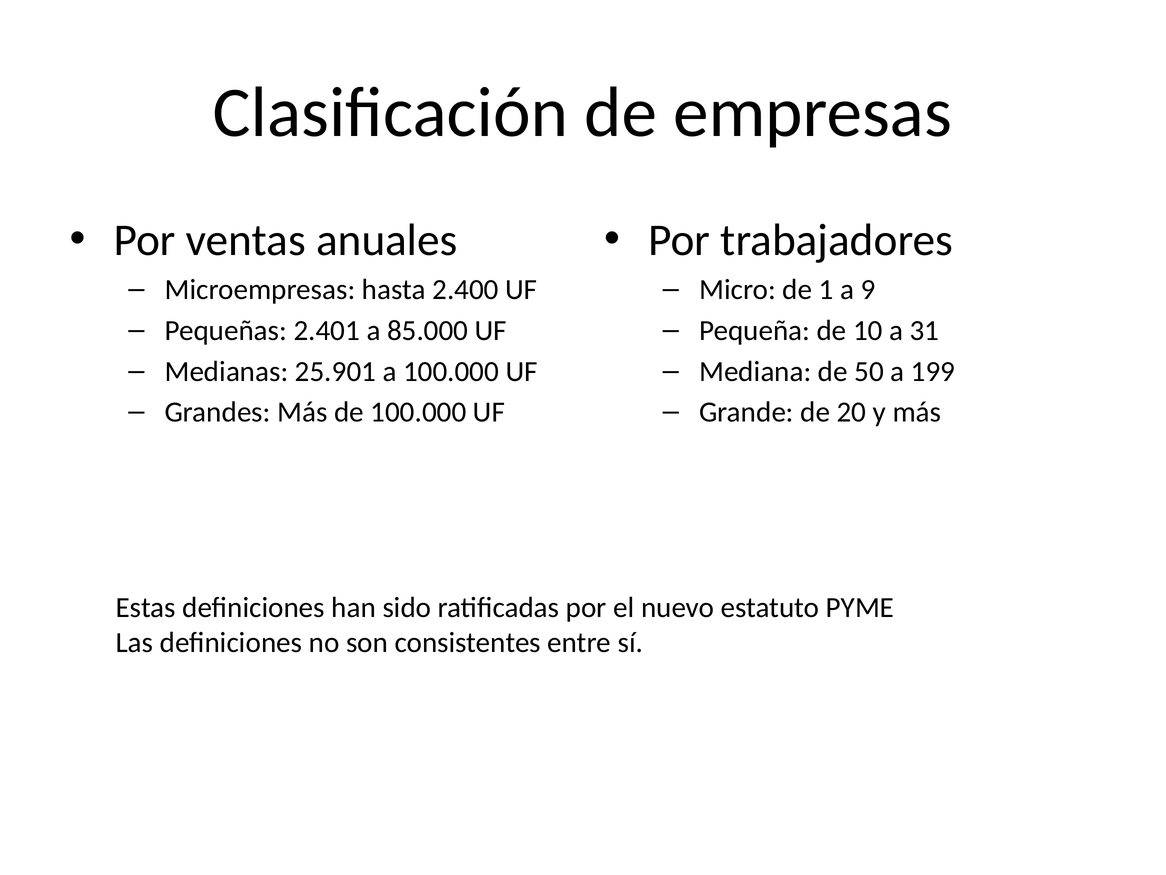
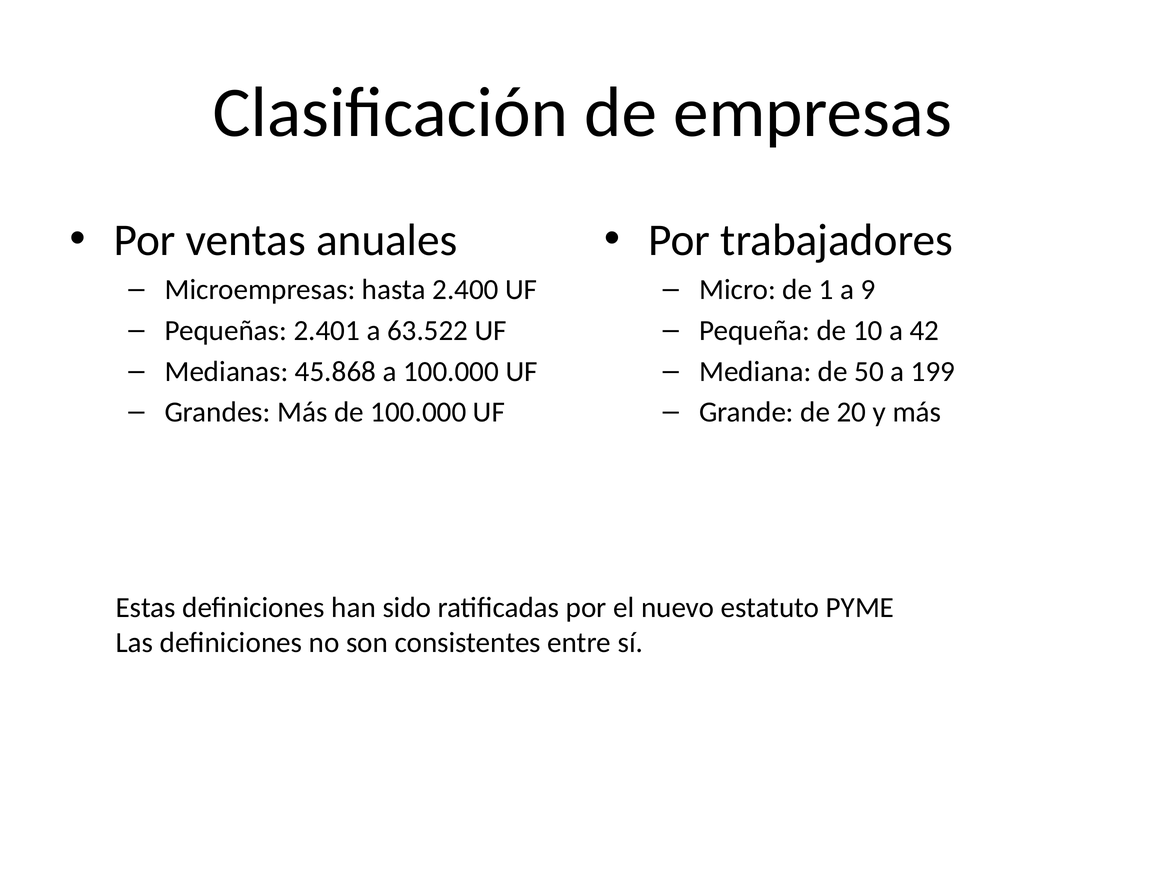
85.000: 85.000 -> 63.522
31: 31 -> 42
25.901: 25.901 -> 45.868
